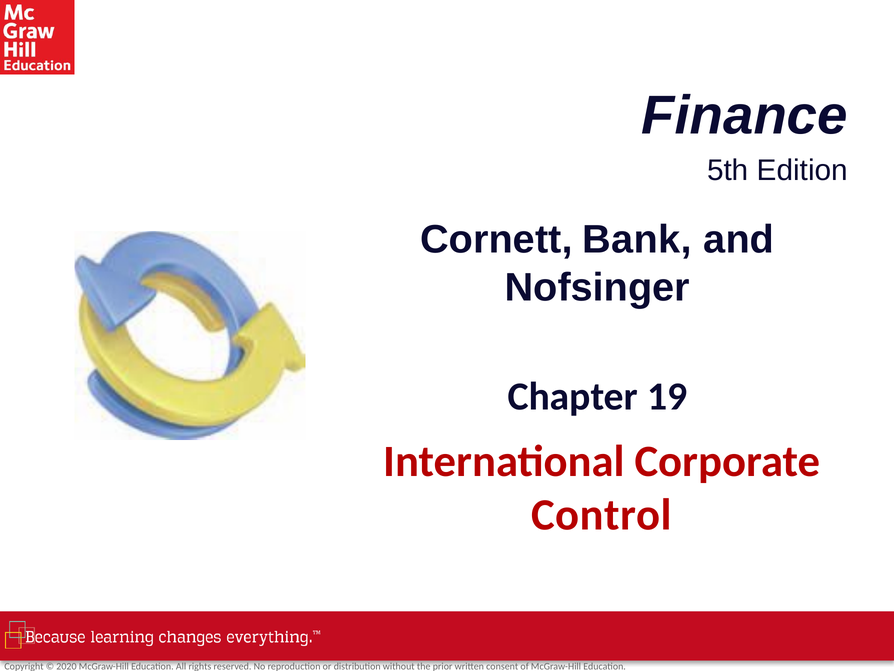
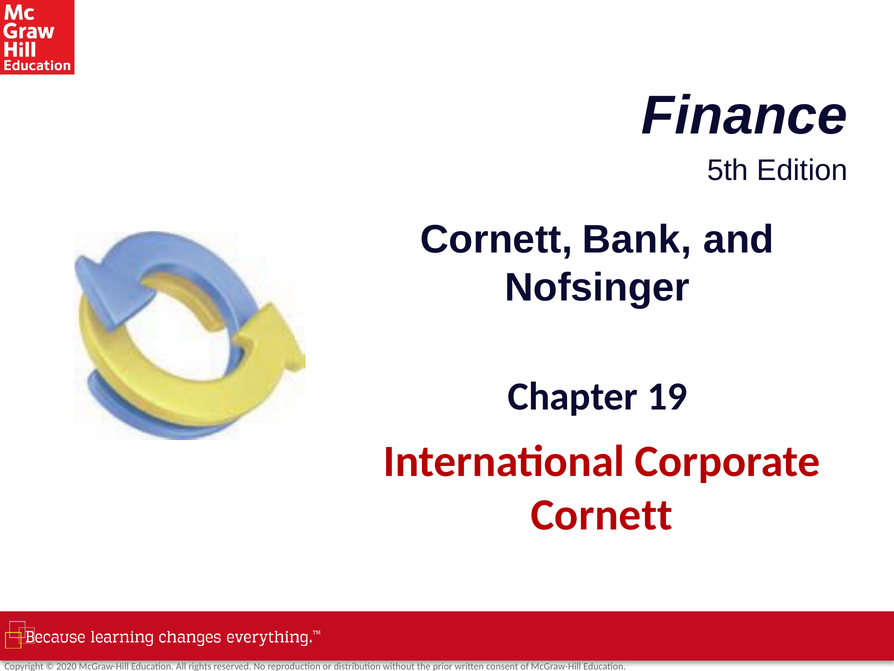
Control at (602, 515): Control -> Cornett
